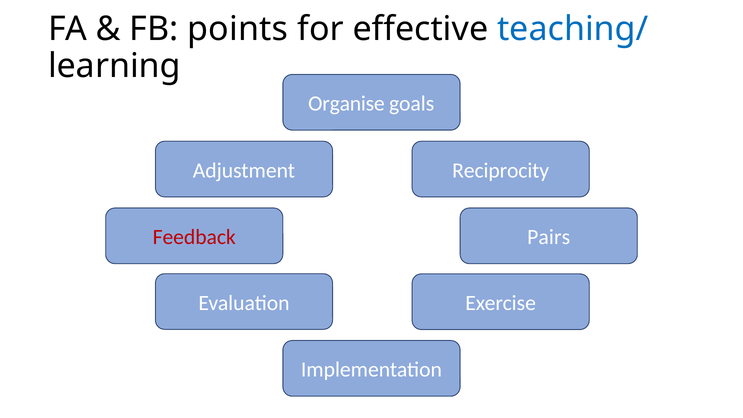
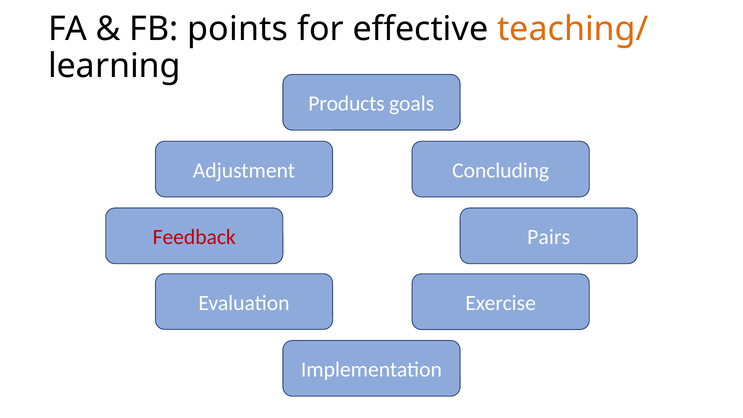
teaching/ colour: blue -> orange
Organise: Organise -> Products
Reciprocity: Reciprocity -> Concluding
